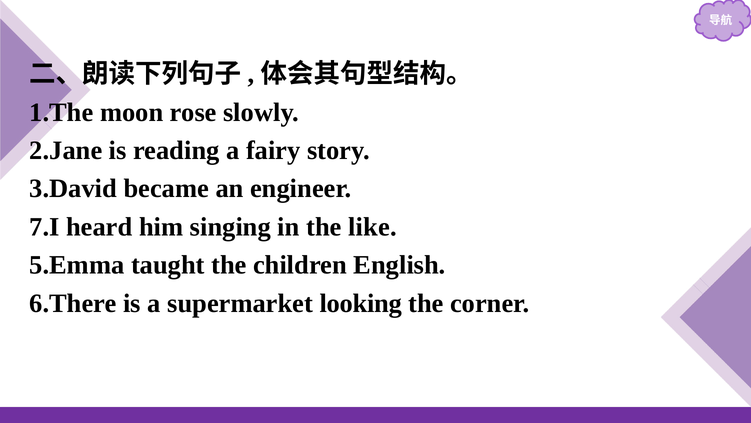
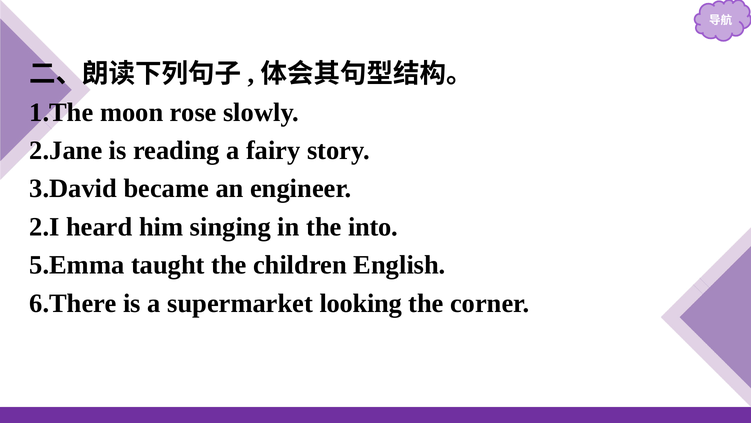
7.I: 7.I -> 2.I
like: like -> into
